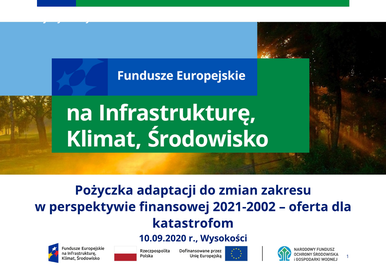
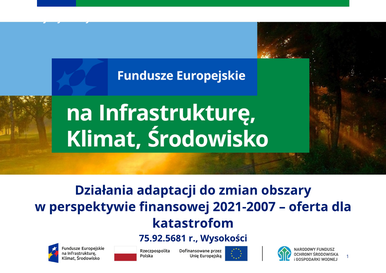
Pożyczka: Pożyczka -> Działania
zakresu: zakresu -> obszary
2021-2002: 2021-2002 -> 2021-2007
10.09.2020: 10.09.2020 -> 75.92.5681
